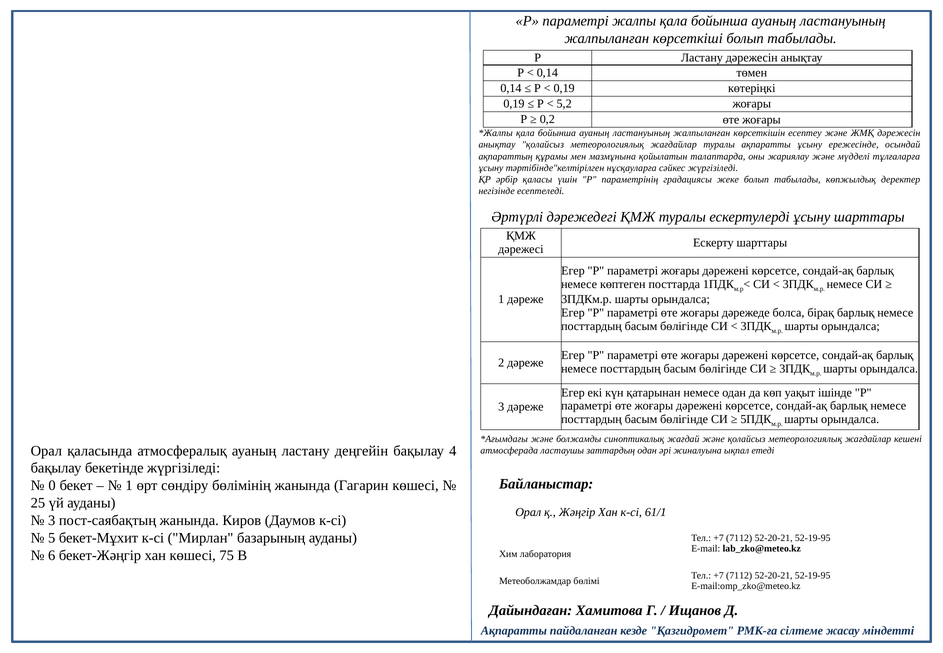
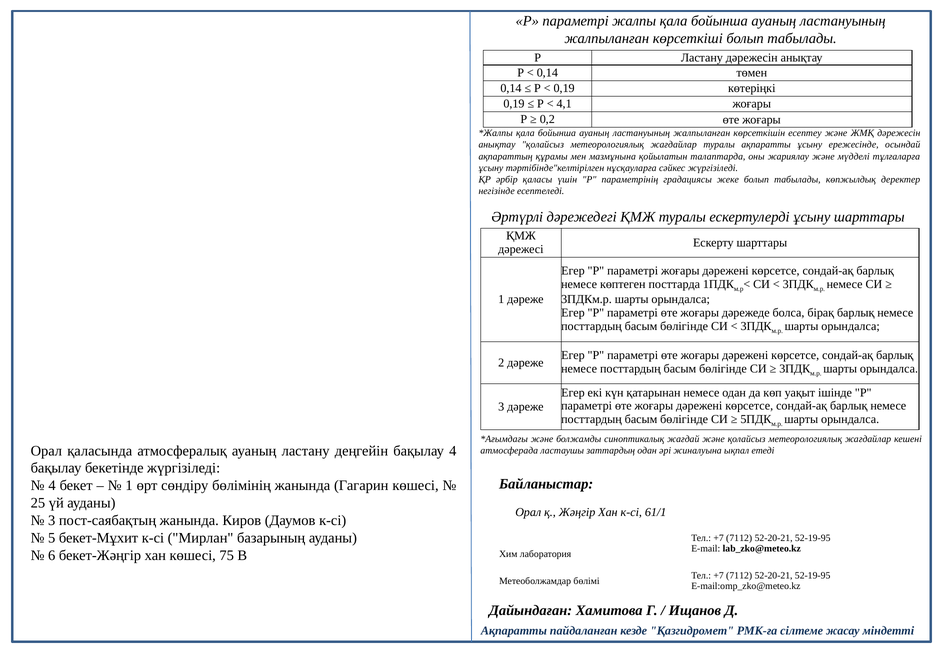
5,2: 5,2 -> 4,1
0 at (52, 485): 0 -> 4
